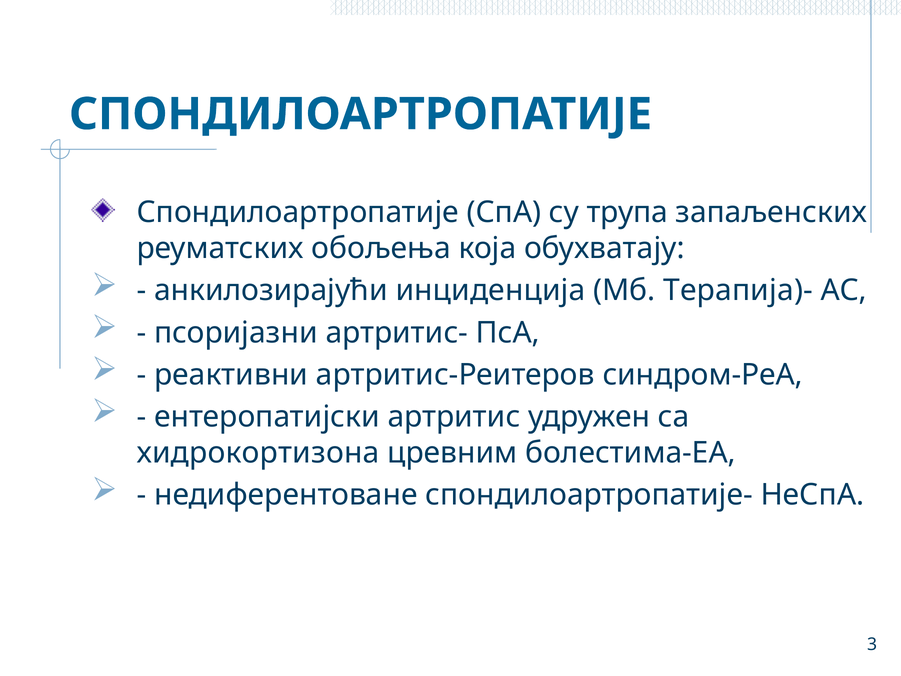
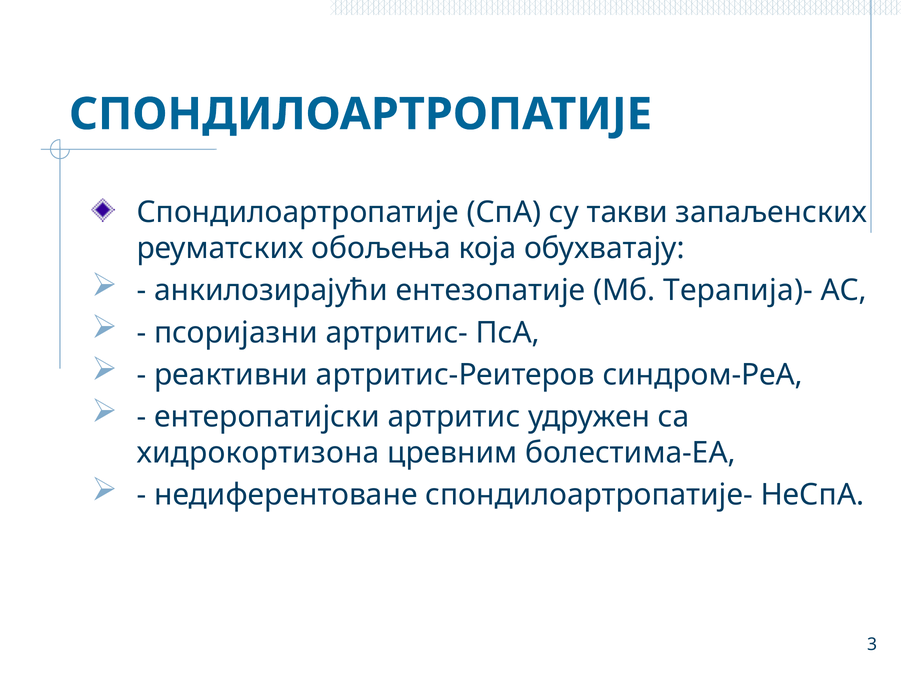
трупа: трупа -> такви
инциденција: инциденција -> ентезопатије
